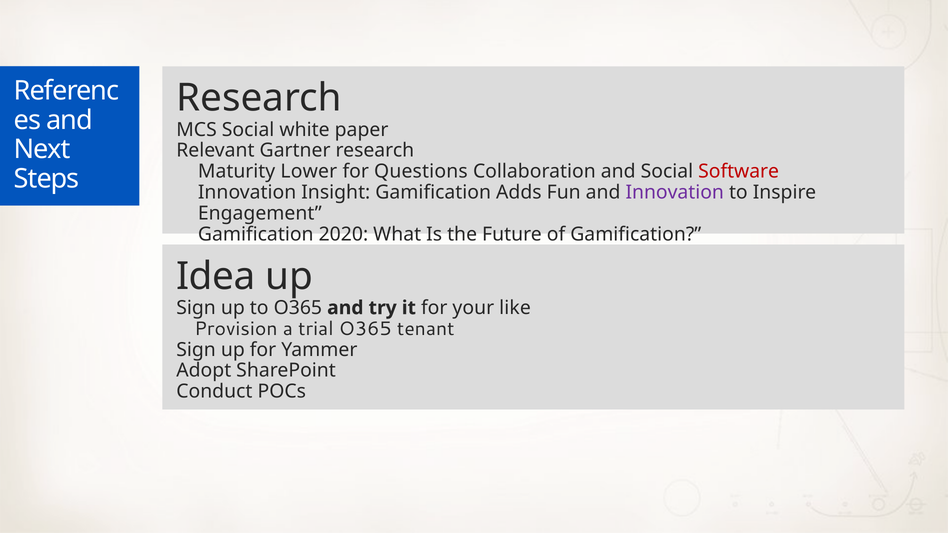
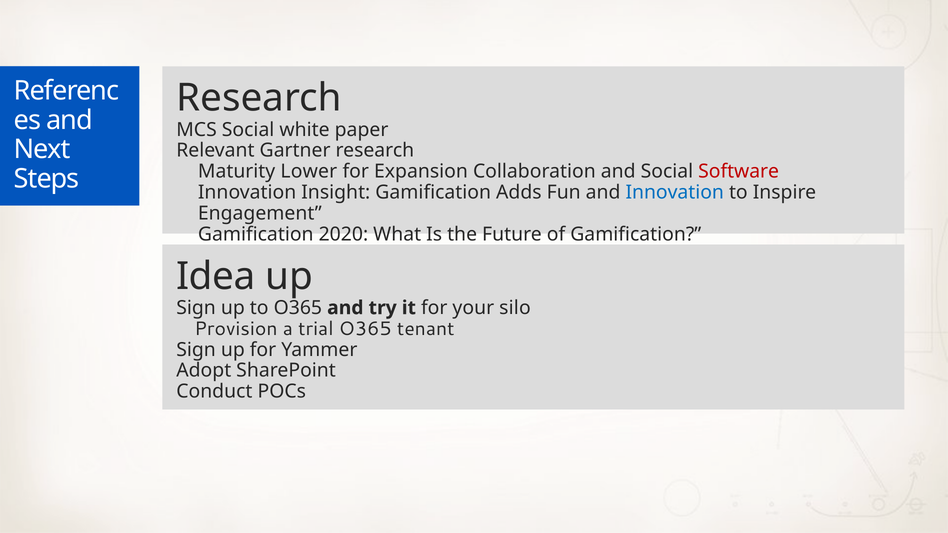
Questions: Questions -> Expansion
Innovation at (675, 192) colour: purple -> blue
like: like -> silo
